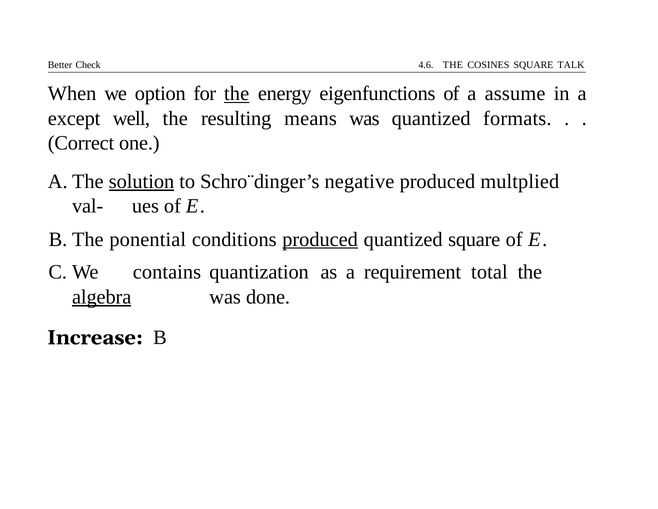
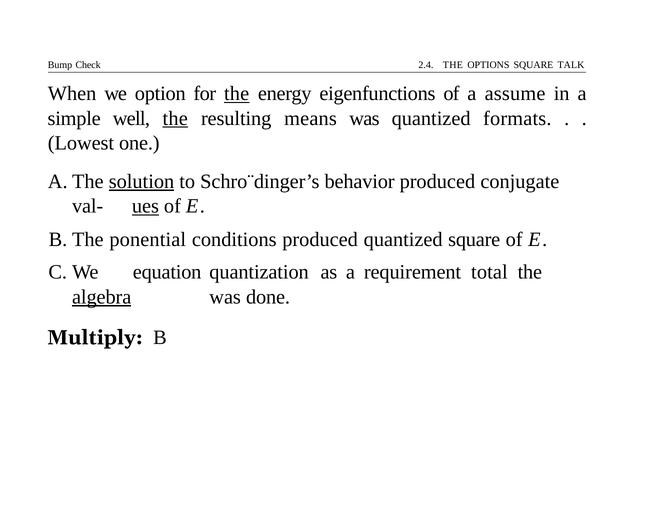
Better: Better -> Bump
4.6: 4.6 -> 2.4
COSINES: COSINES -> OPTIONS
except: except -> simple
the at (175, 118) underline: none -> present
Correct: Correct -> Lowest
negative: negative -> behavior
multplied: multplied -> conjugate
ues underline: none -> present
produced at (320, 239) underline: present -> none
contains: contains -> equation
Increase: Increase -> Multiply
